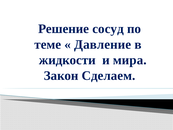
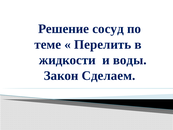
Давление: Давление -> Перелить
мира: мира -> воды
